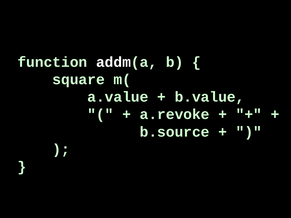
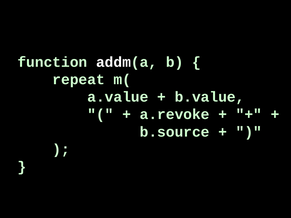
square: square -> repeat
